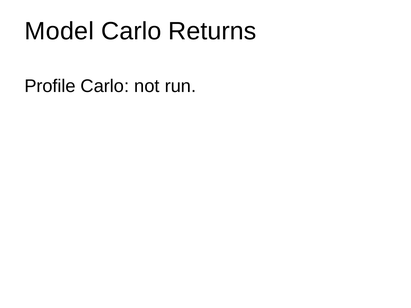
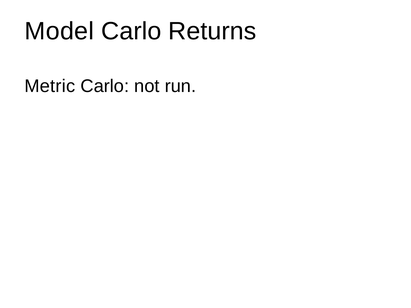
Profile: Profile -> Metric
